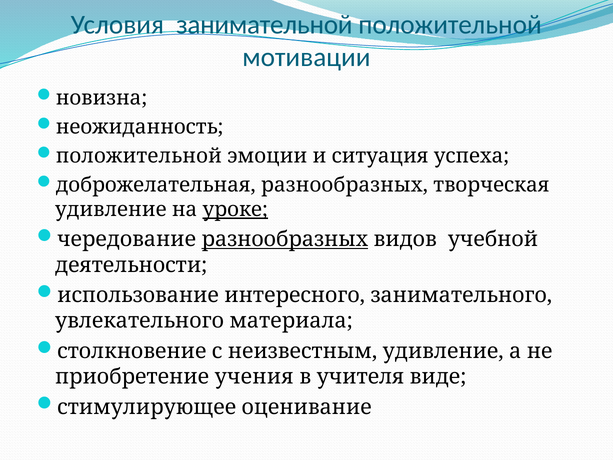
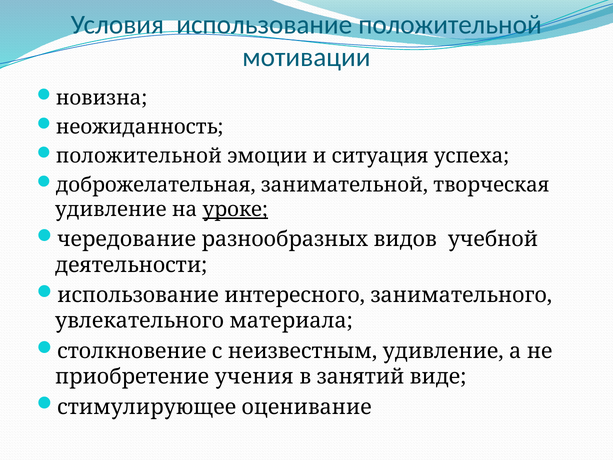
Условия занимательной: занимательной -> использование
доброжелательная разнообразных: разнообразных -> занимательной
разнообразных at (285, 239) underline: present -> none
учителя: учителя -> занятий
